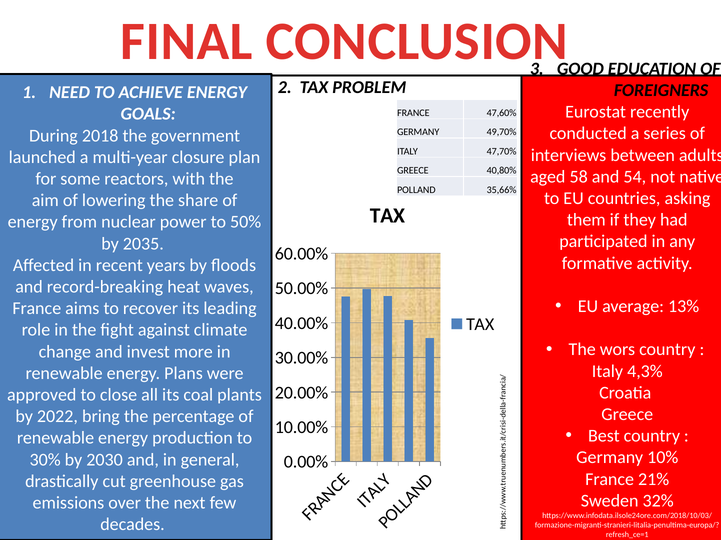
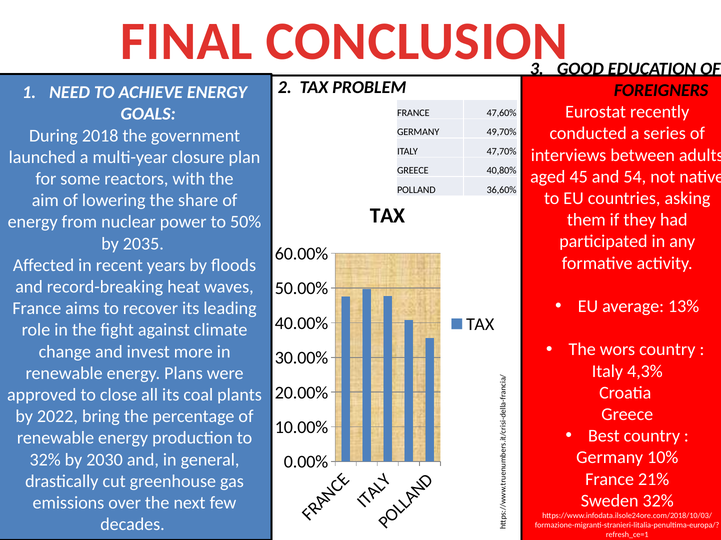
58: 58 -> 45
35,66%: 35,66% -> 36,60%
30% at (45, 460): 30% -> 32%
